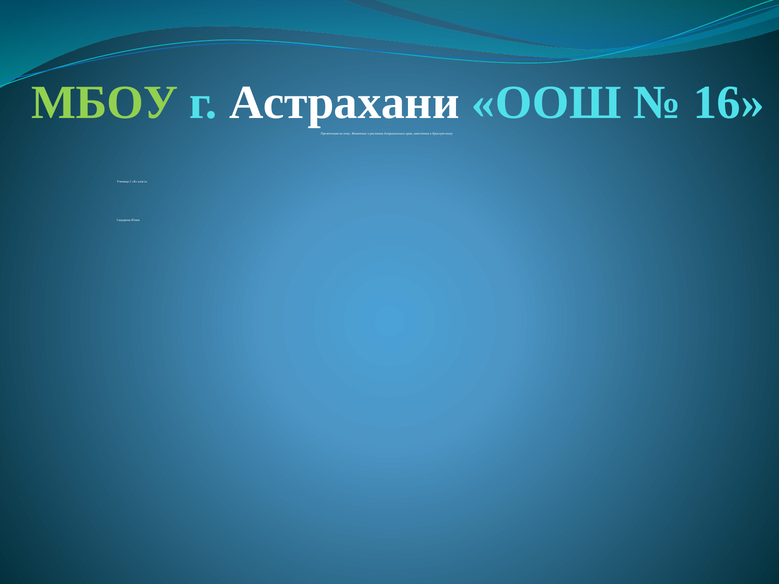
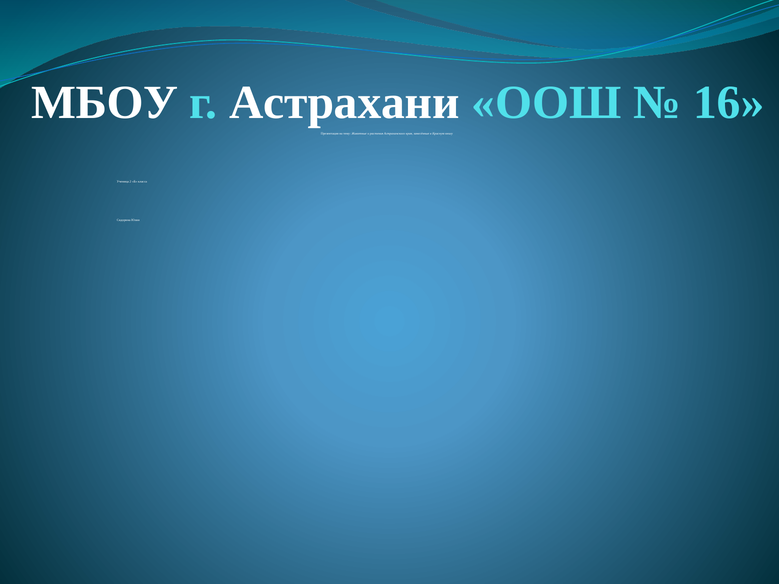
МБОУ colour: light green -> white
